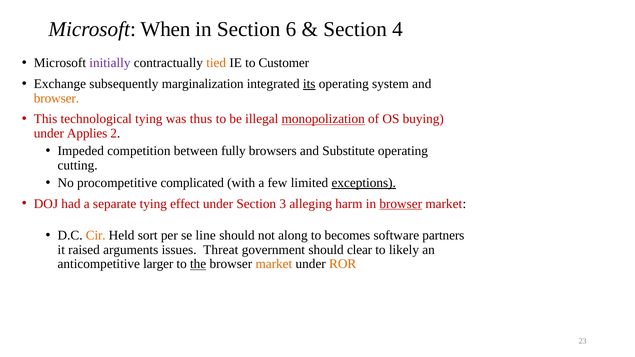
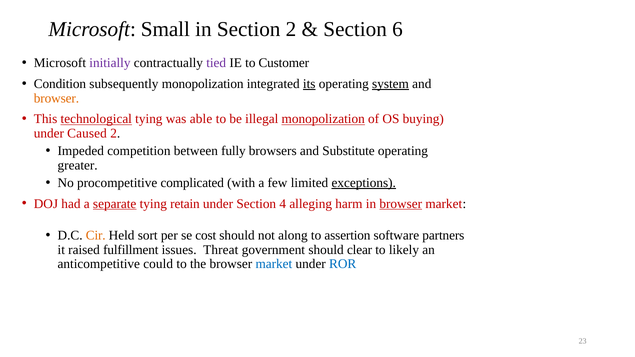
When: When -> Small
Section 6: 6 -> 2
4: 4 -> 6
tied colour: orange -> purple
Exchange: Exchange -> Condition
subsequently marginalization: marginalization -> monopolization
system underline: none -> present
technological underline: none -> present
thus: thus -> able
Applies: Applies -> Caused
cutting: cutting -> greater
separate underline: none -> present
effect: effect -> retain
3: 3 -> 4
line: line -> cost
becomes: becomes -> assertion
arguments: arguments -> fulfillment
larger: larger -> could
the underline: present -> none
market at (274, 264) colour: orange -> blue
ROR colour: orange -> blue
